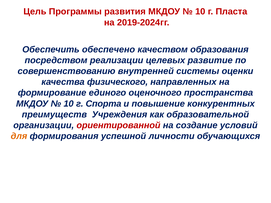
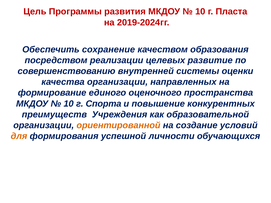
обеспечено: обеспечено -> сохранение
качества физического: физического -> организации
ориентированной colour: red -> orange
